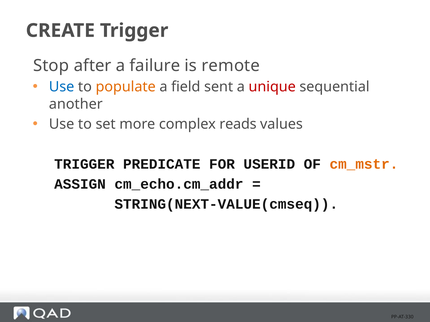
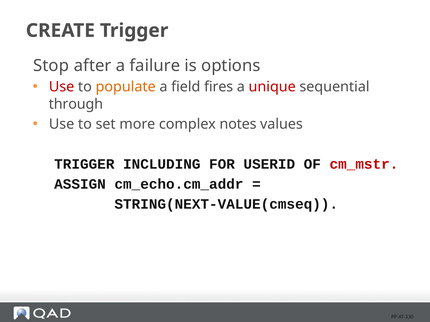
remote: remote -> options
Use at (62, 87) colour: blue -> red
sent: sent -> fires
another: another -> through
reads: reads -> notes
PREDICATE: PREDICATE -> INCLUDING
cm_mstr colour: orange -> red
